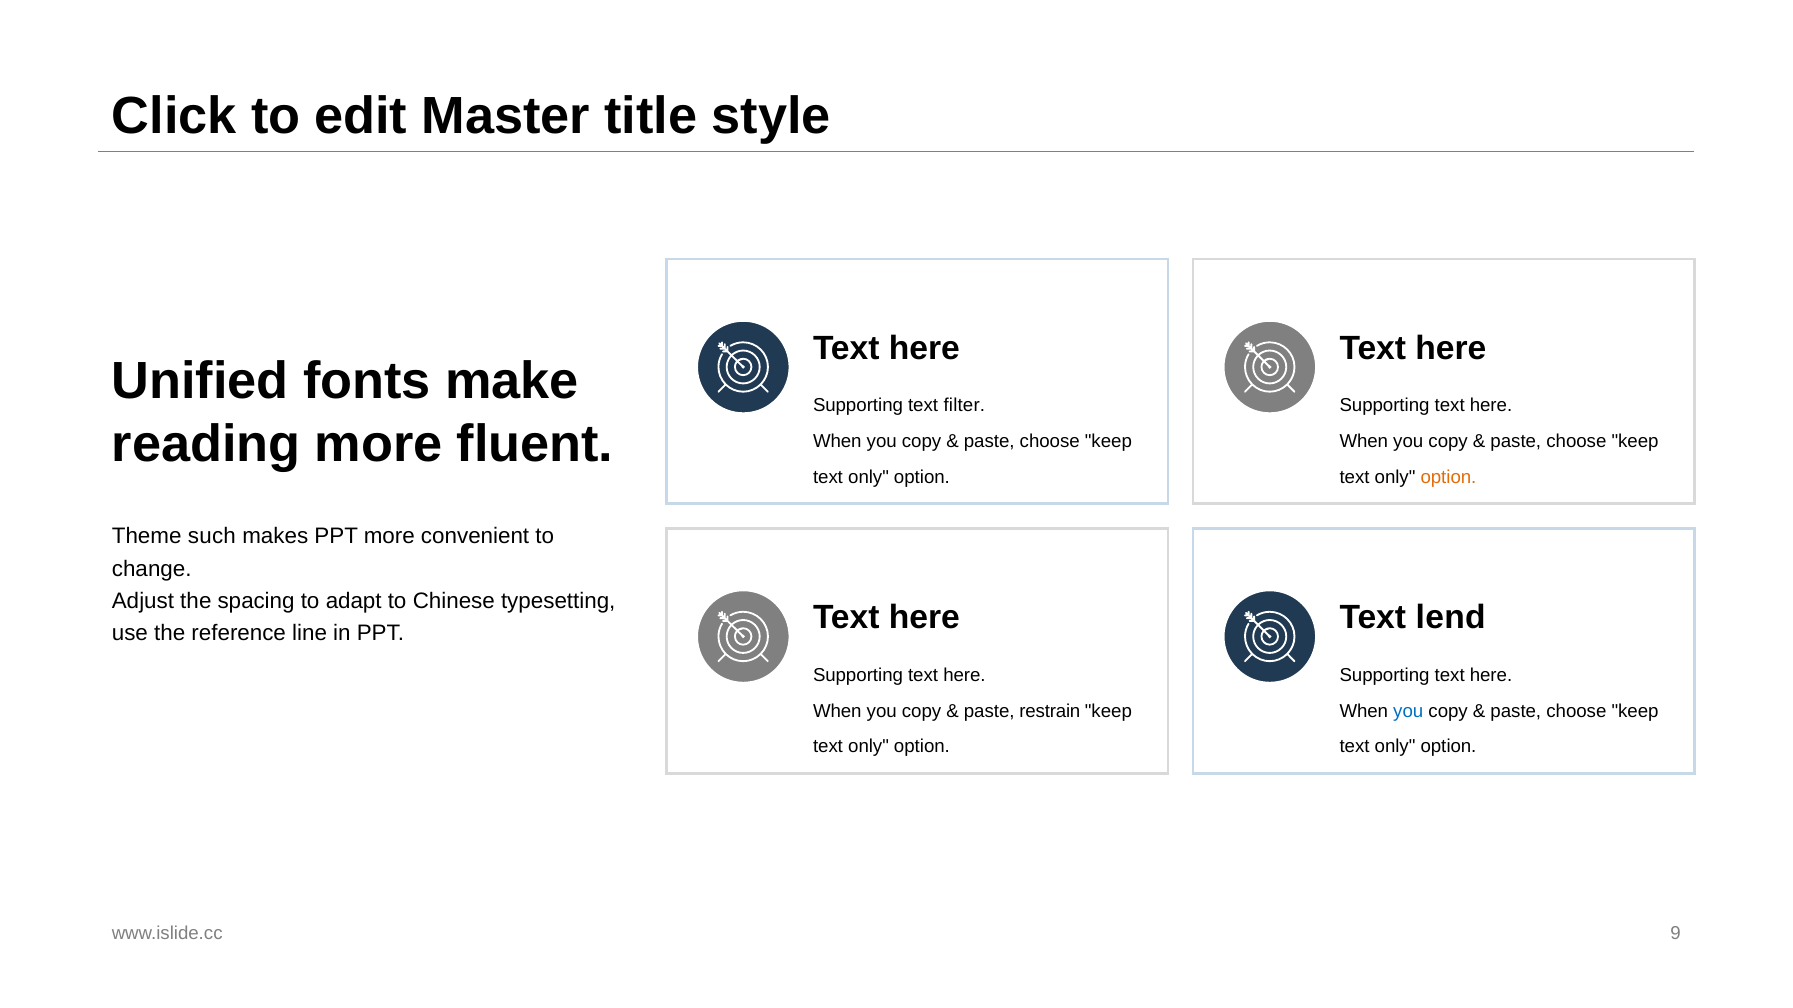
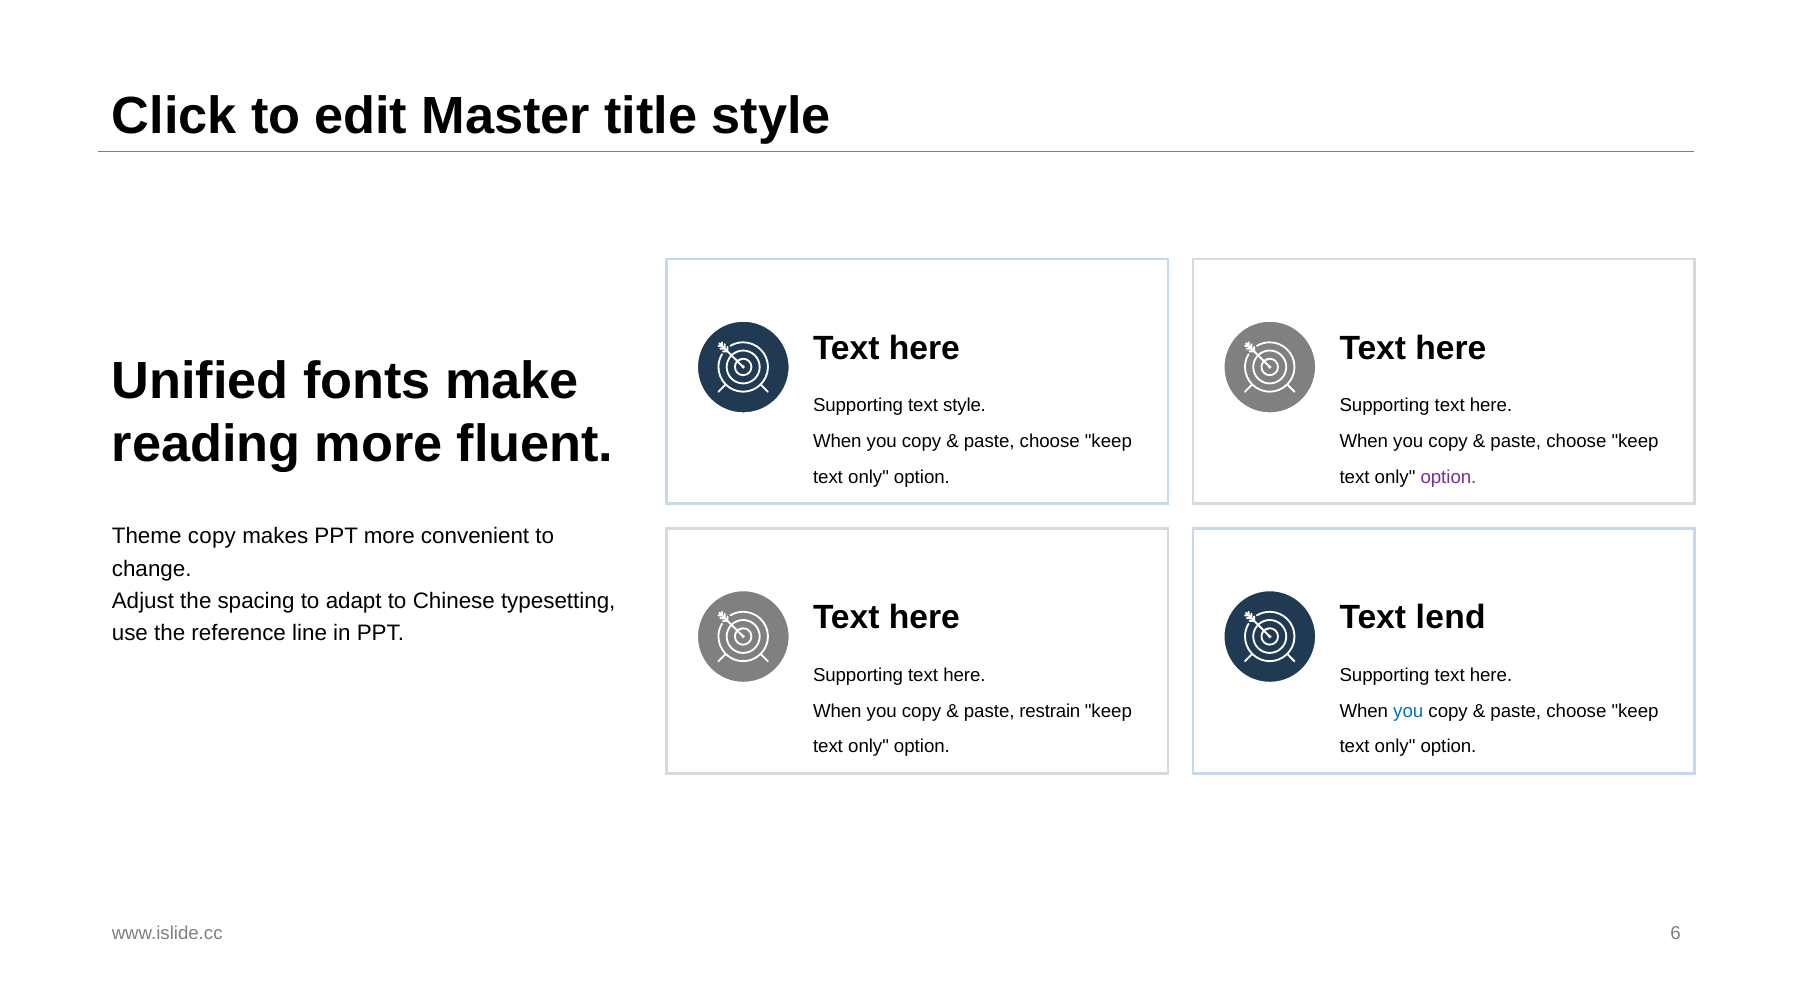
text filter: filter -> style
option at (1448, 478) colour: orange -> purple
Theme such: such -> copy
9: 9 -> 6
